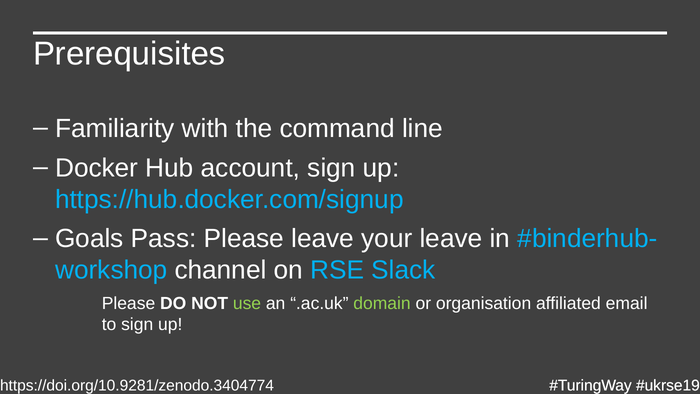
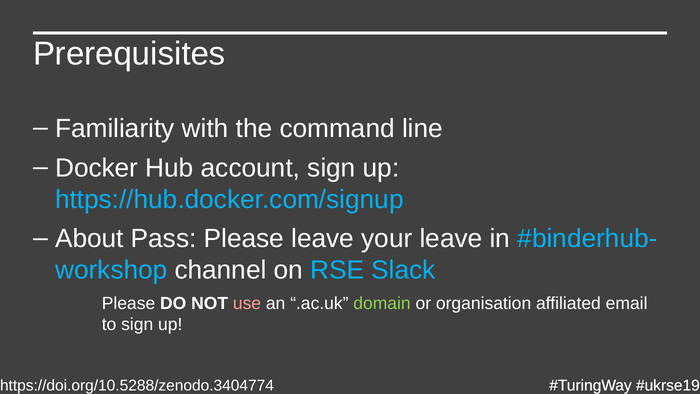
Goals: Goals -> About
use colour: light green -> pink
https://doi.org/10.9281/zenodo.3404774: https://doi.org/10.9281/zenodo.3404774 -> https://doi.org/10.5288/zenodo.3404774
